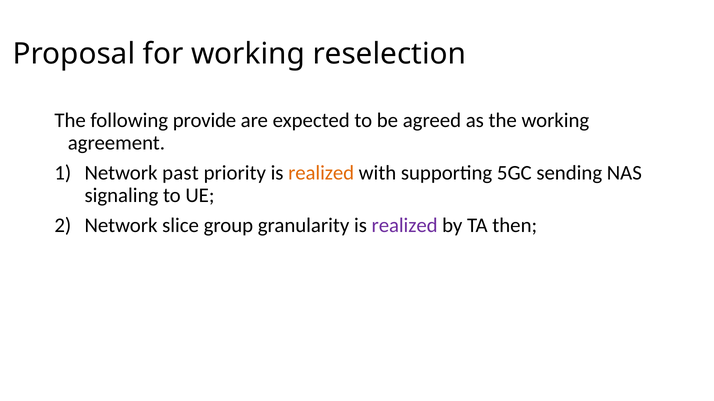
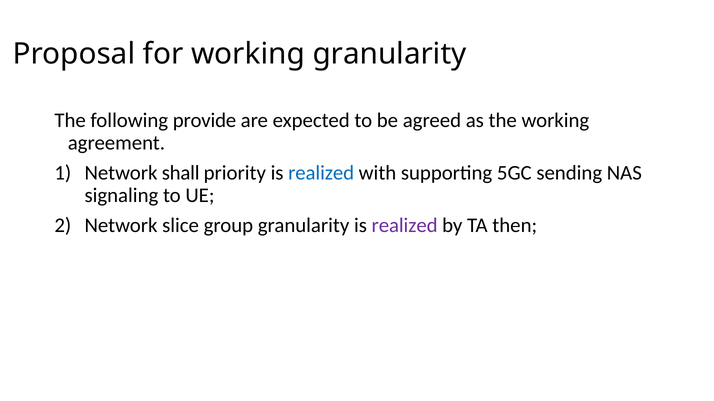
working reselection: reselection -> granularity
past: past -> shall
realized at (321, 173) colour: orange -> blue
